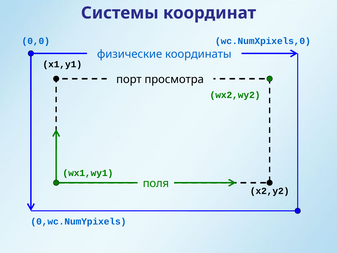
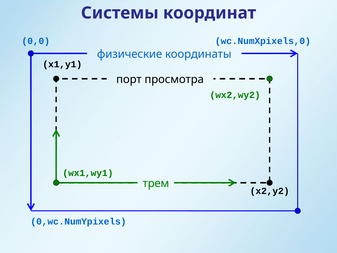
поля: поля -> трем
